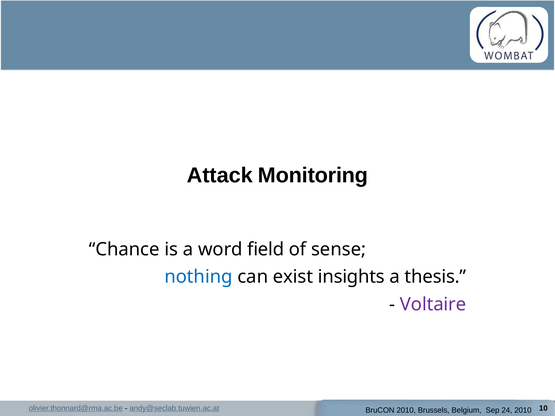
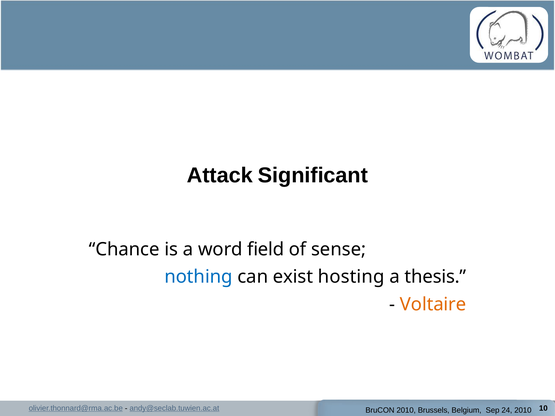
Monitoring: Monitoring -> Significant
insights: insights -> hosting
Voltaire colour: purple -> orange
